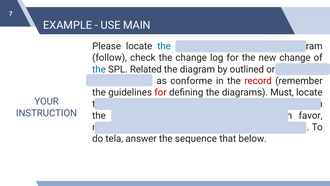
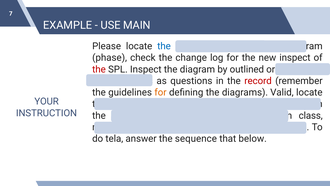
follow: follow -> phase
new change: change -> inspect
the at (99, 69) colour: blue -> red
SPL Related: Related -> Inspect
as conforme: conforme -> questions
for at (160, 92) colour: red -> orange
Must: Must -> Valid
favor at (311, 115): favor -> class
